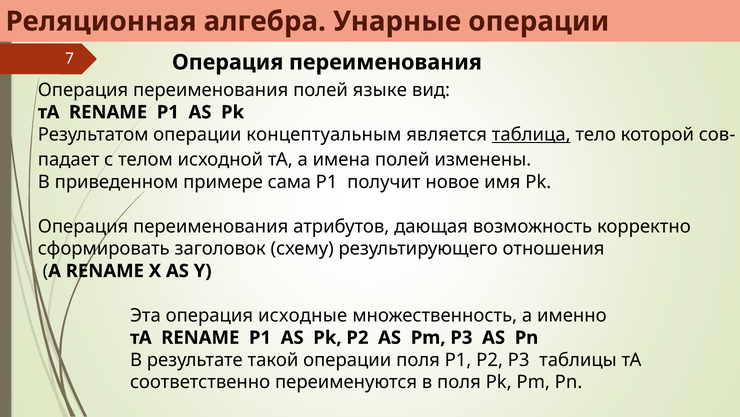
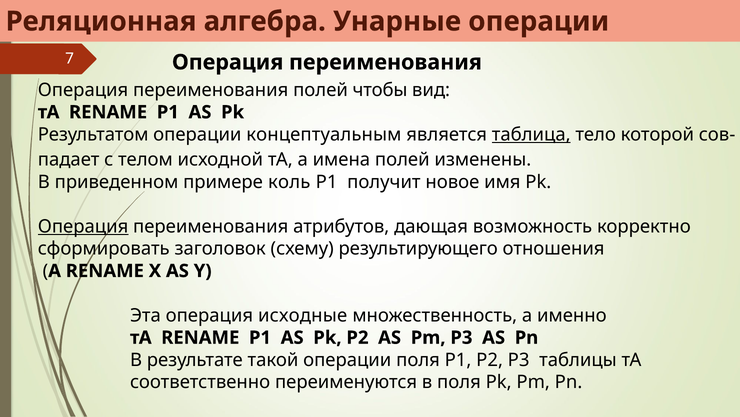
языке: языке -> чтобы
сама: сама -> коль
Операция at (83, 226) underline: none -> present
